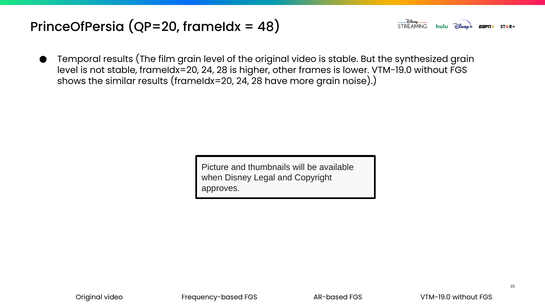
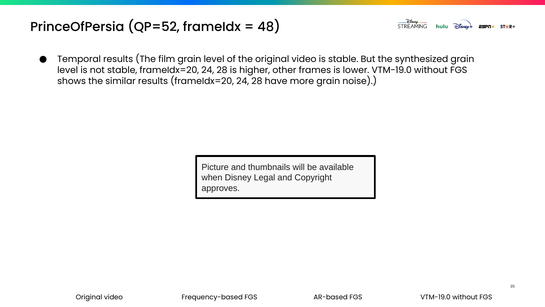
QP=20: QP=20 -> QP=52
